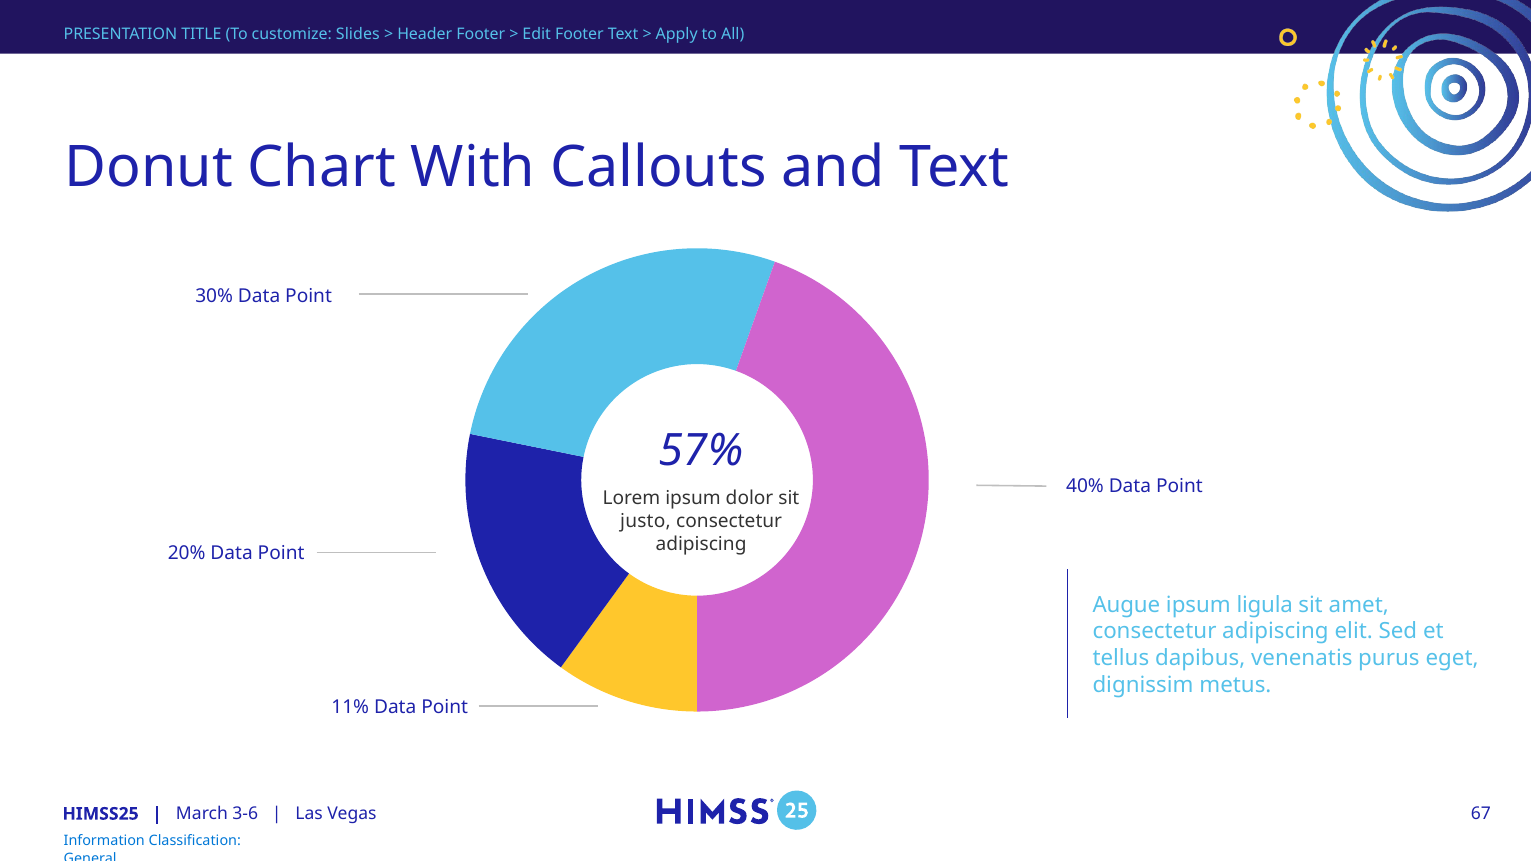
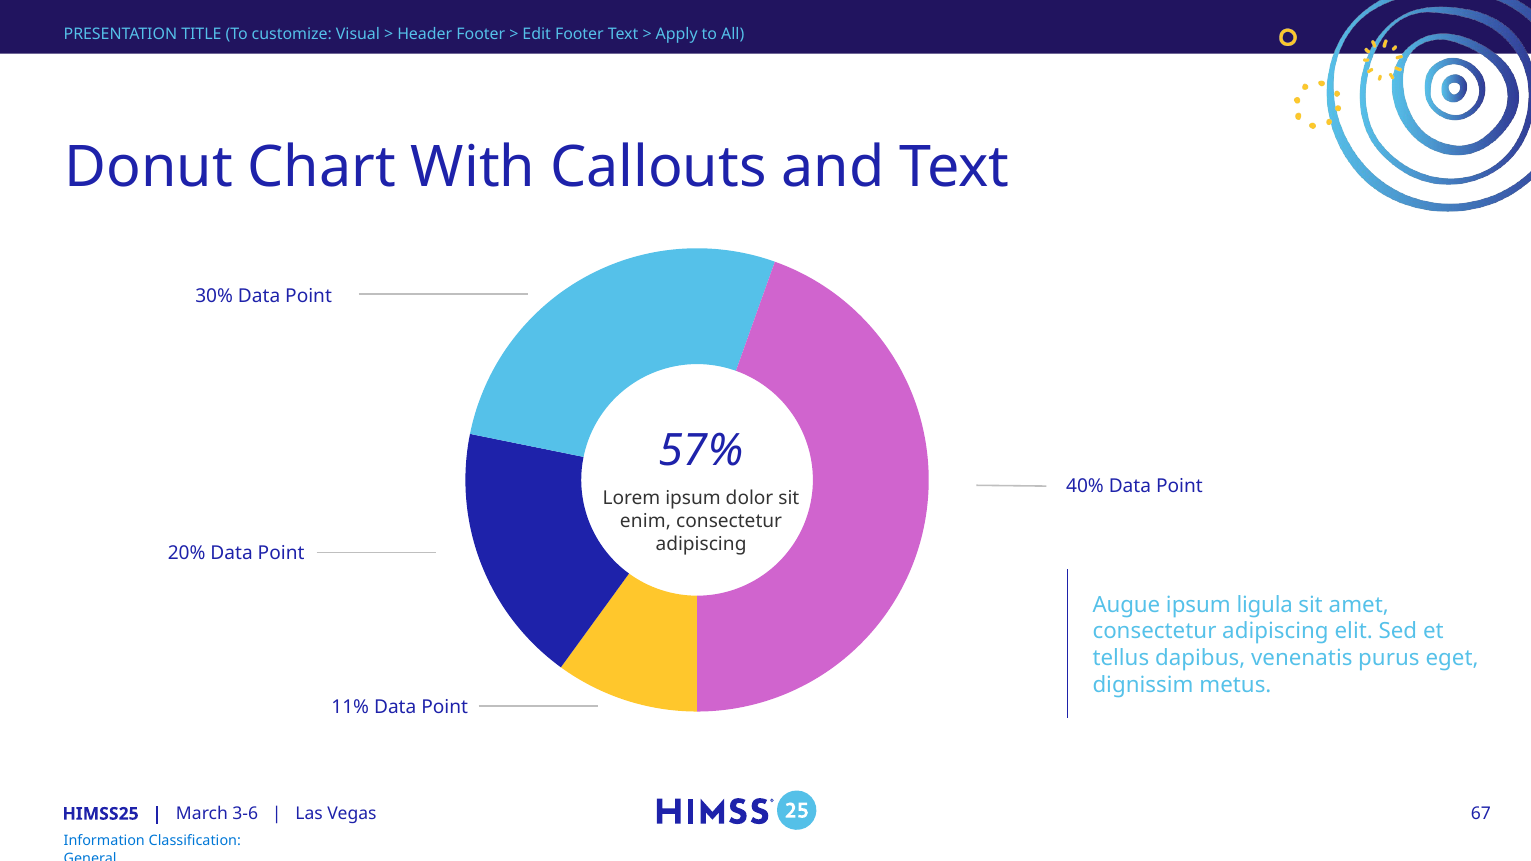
Slides: Slides -> Visual
justo: justo -> enim
